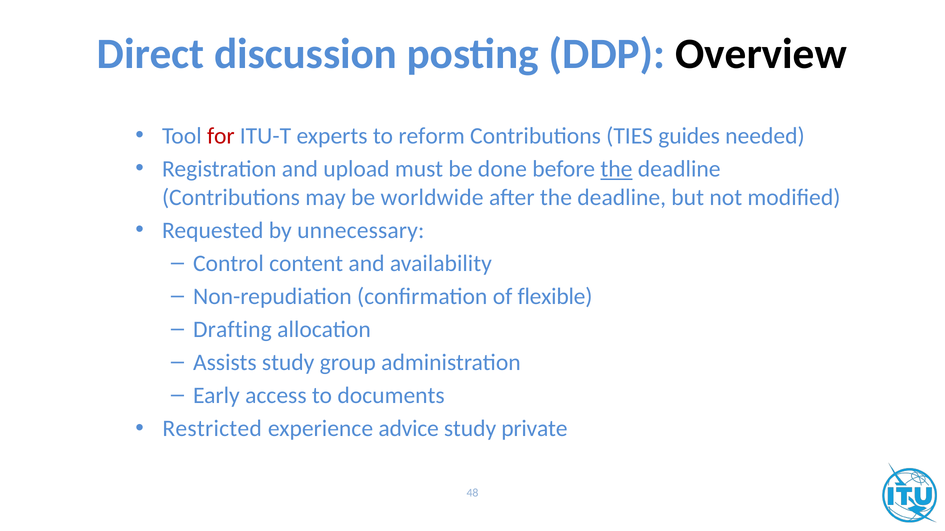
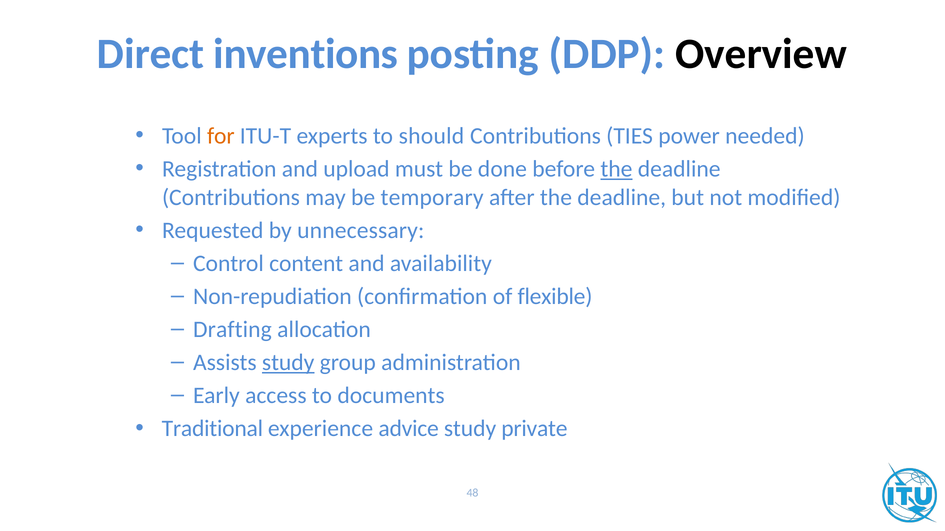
discussion: discussion -> inventions
for colour: red -> orange
reform: reform -> should
guides: guides -> power
worldwide: worldwide -> temporary
study at (288, 363) underline: none -> present
Restricted: Restricted -> Traditional
